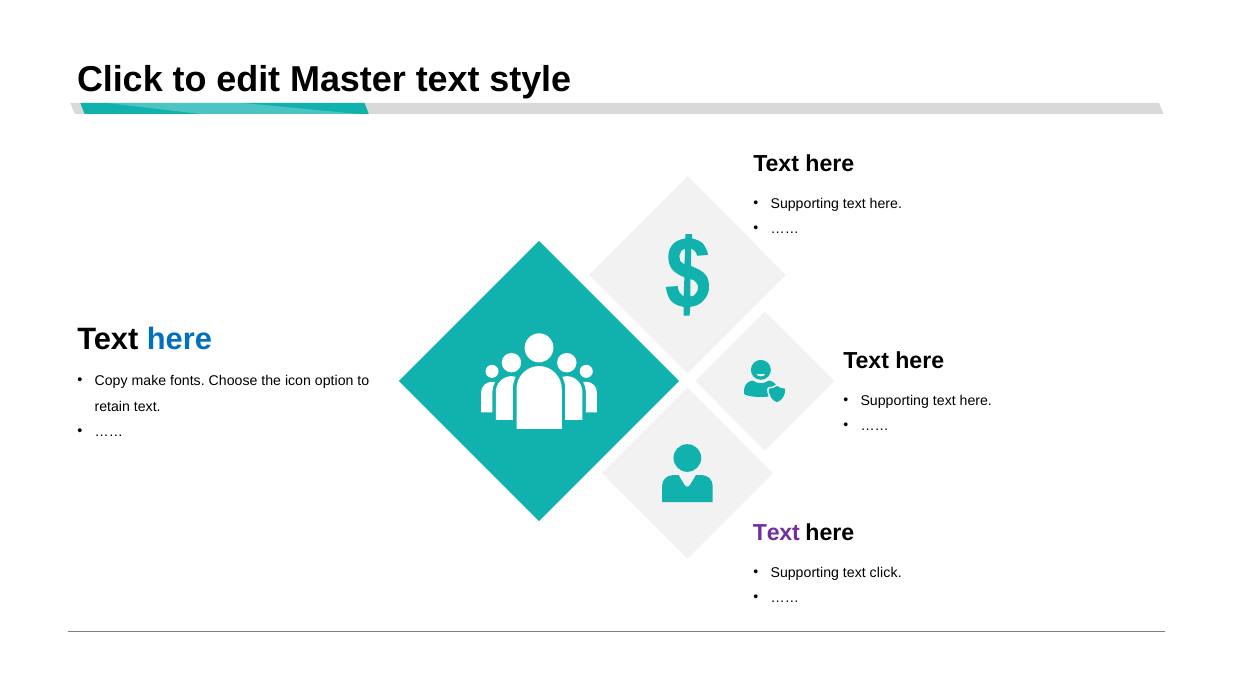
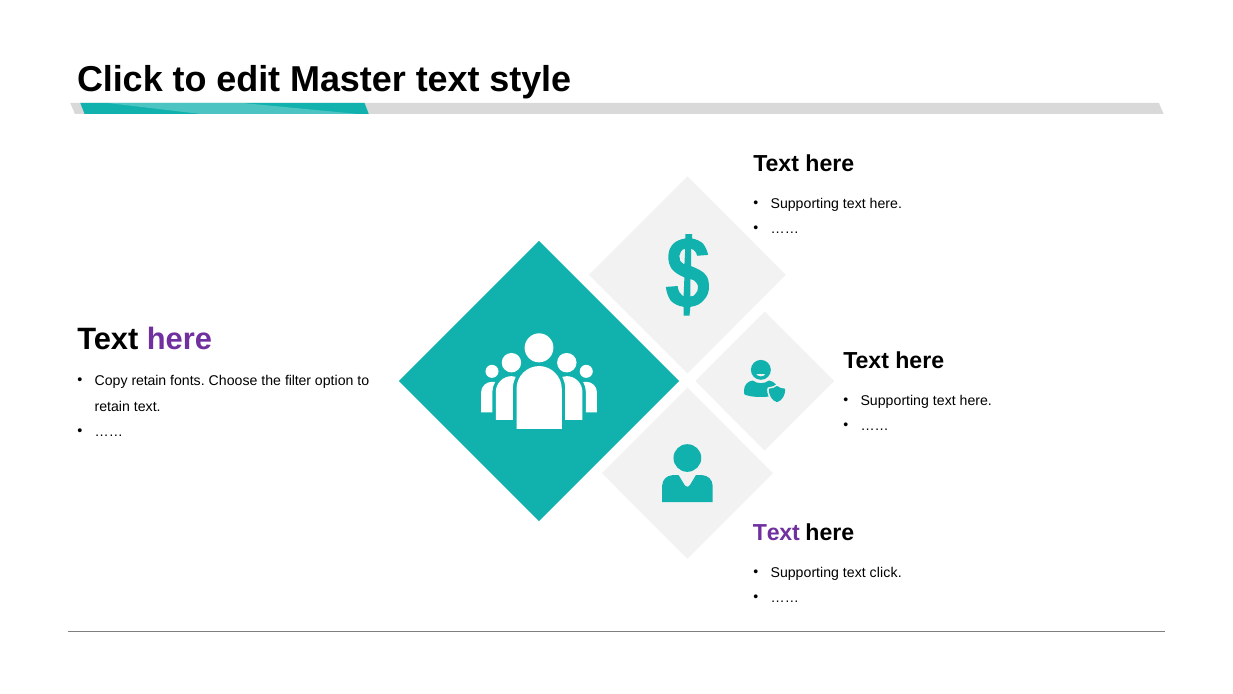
here at (179, 339) colour: blue -> purple
Copy make: make -> retain
icon: icon -> filter
